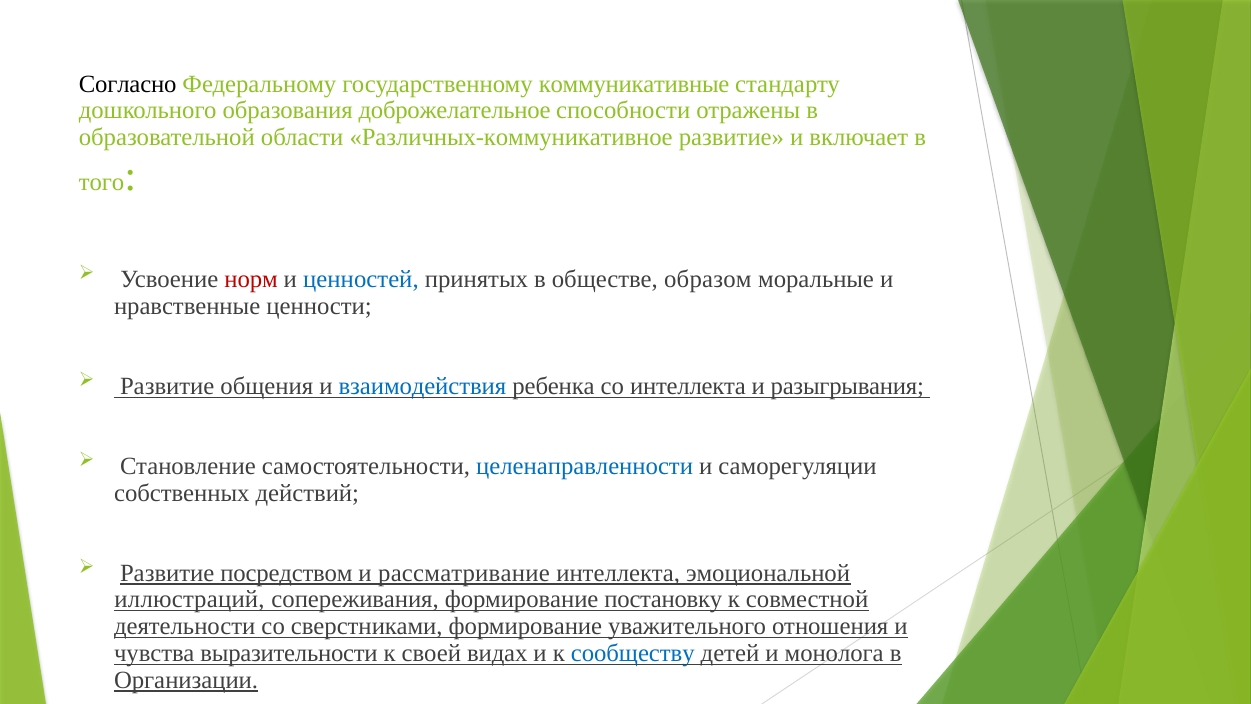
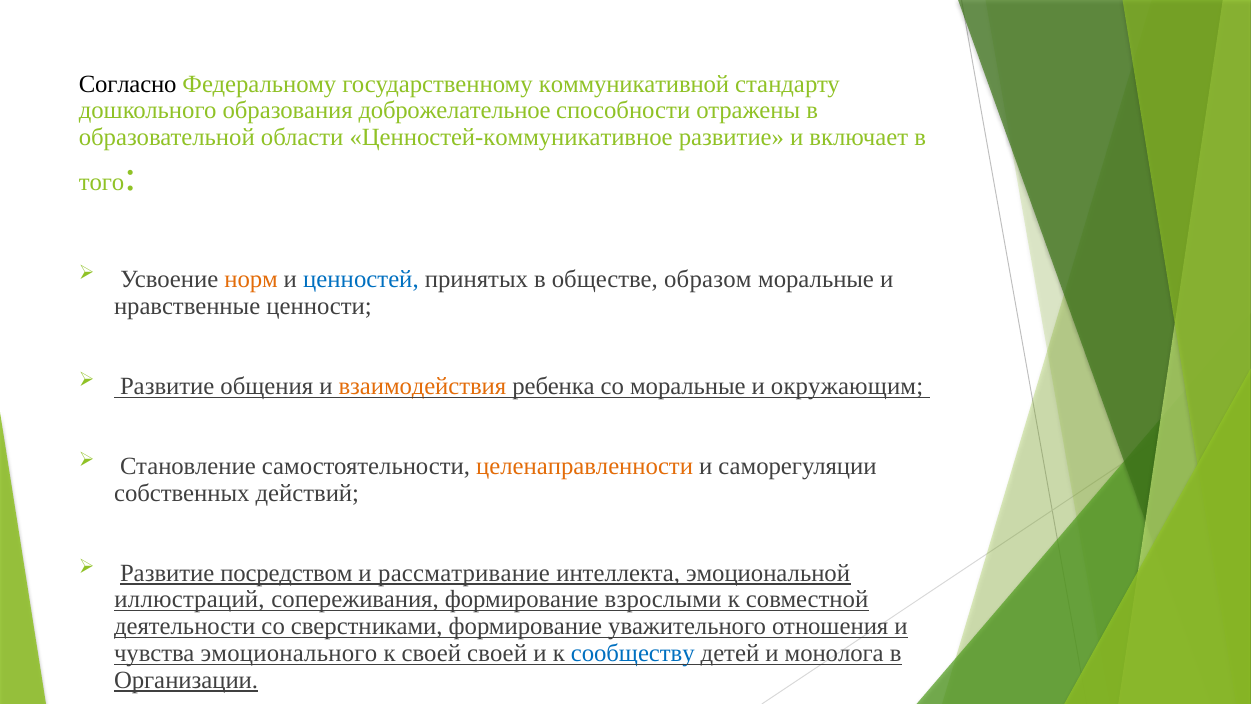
коммуникативные: коммуникативные -> коммуникативной
Различных-коммуникативное: Различных-коммуникативное -> Ценностей-коммуникативное
норм colour: red -> orange
взаимодействия colour: blue -> orange
со интеллекта: интеллекта -> моральные
разыгрывания: разыгрывания -> окружающим
целенаправленности colour: blue -> orange
постановку: постановку -> взрослыми
выразительности: выразительности -> эмоционального
своей видах: видах -> своей
